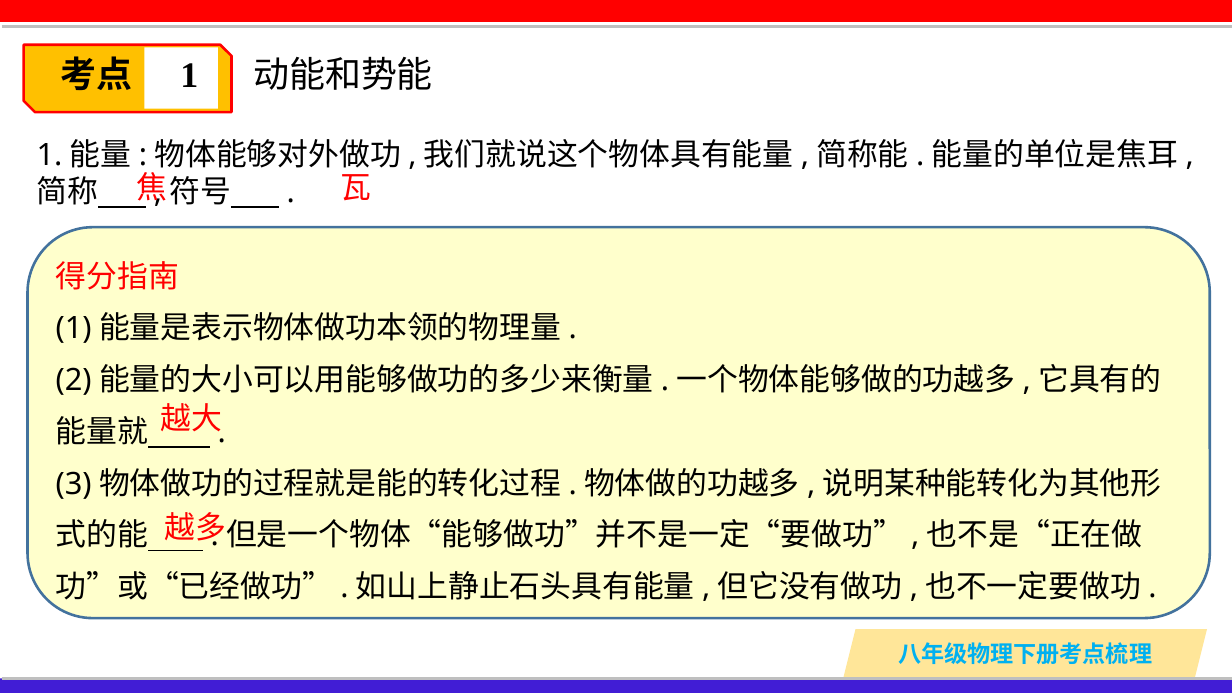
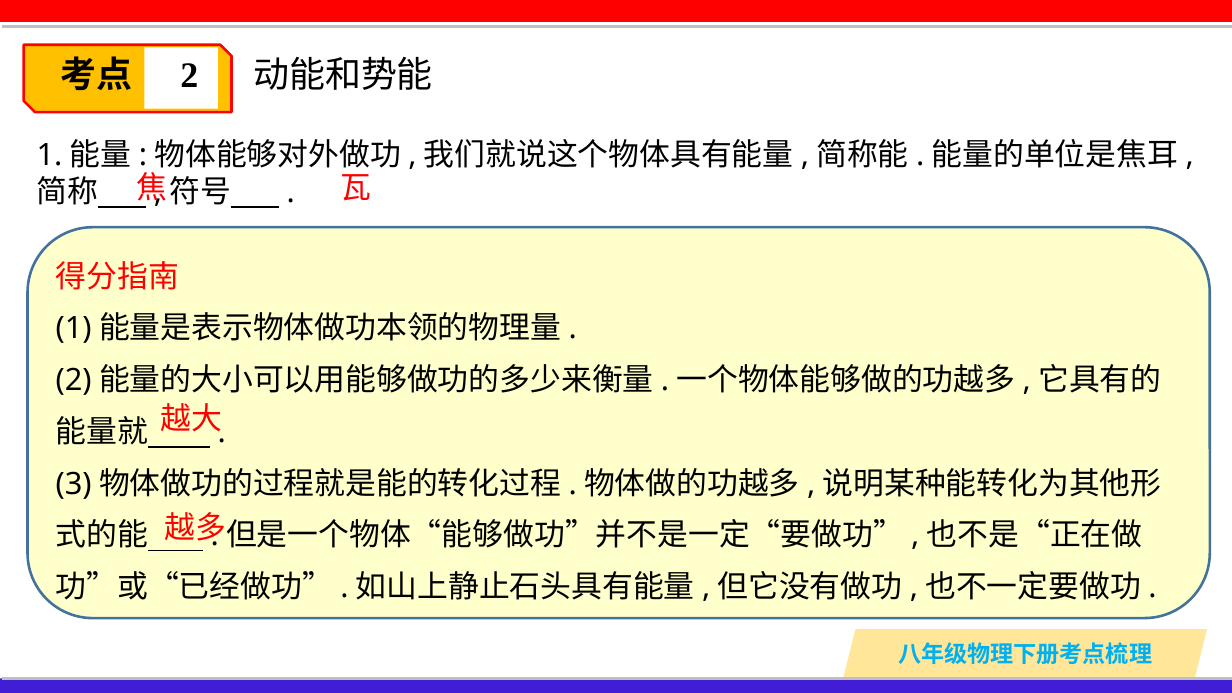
1 at (189, 76): 1 -> 2
